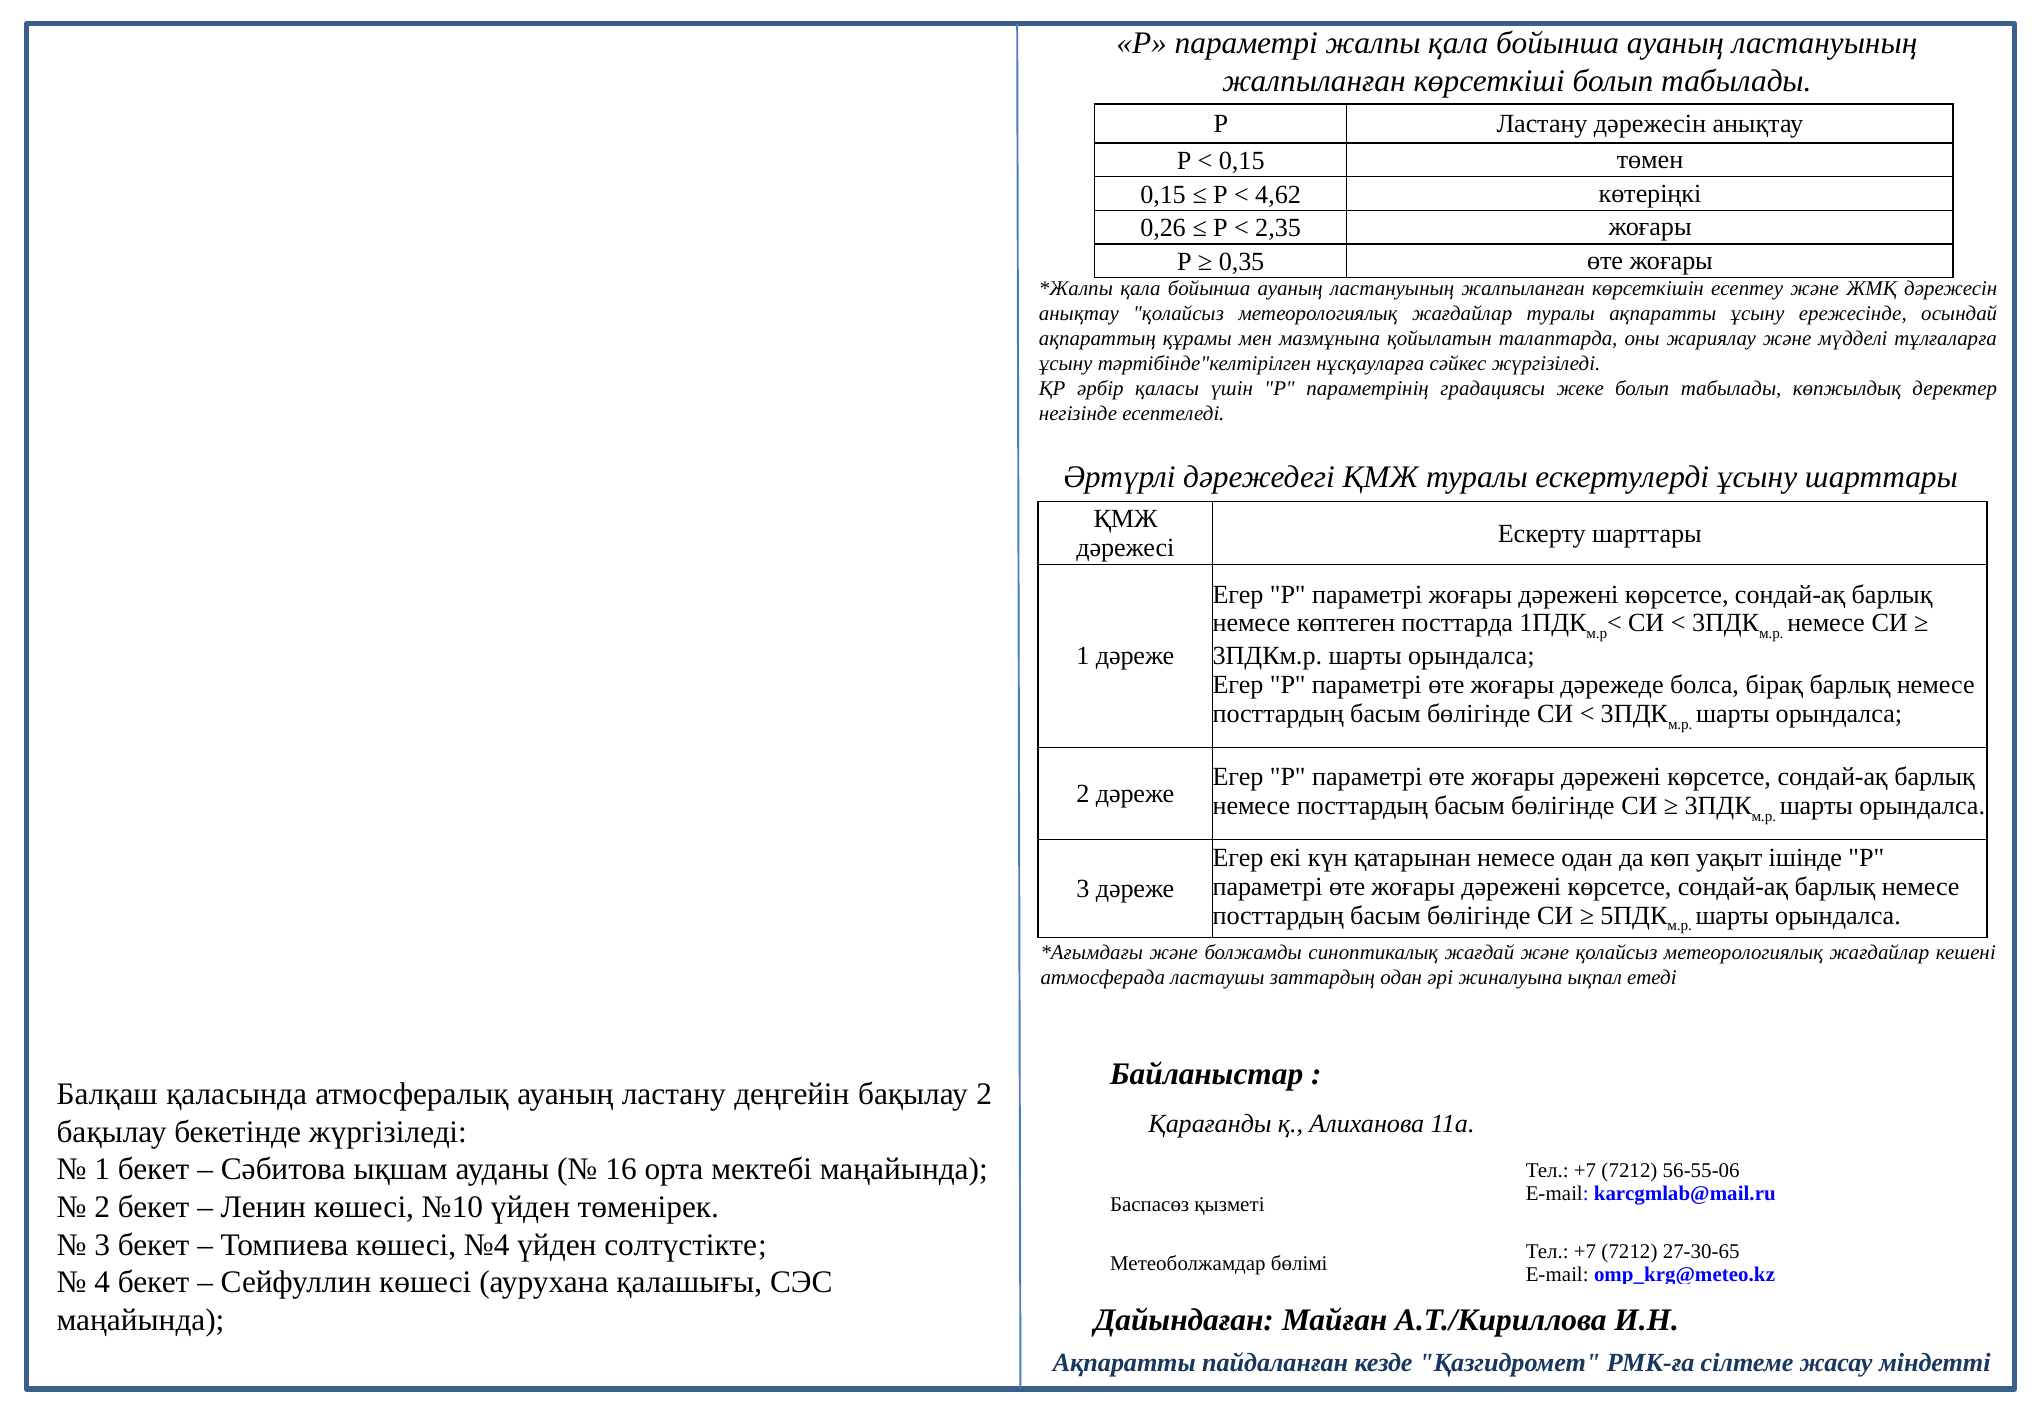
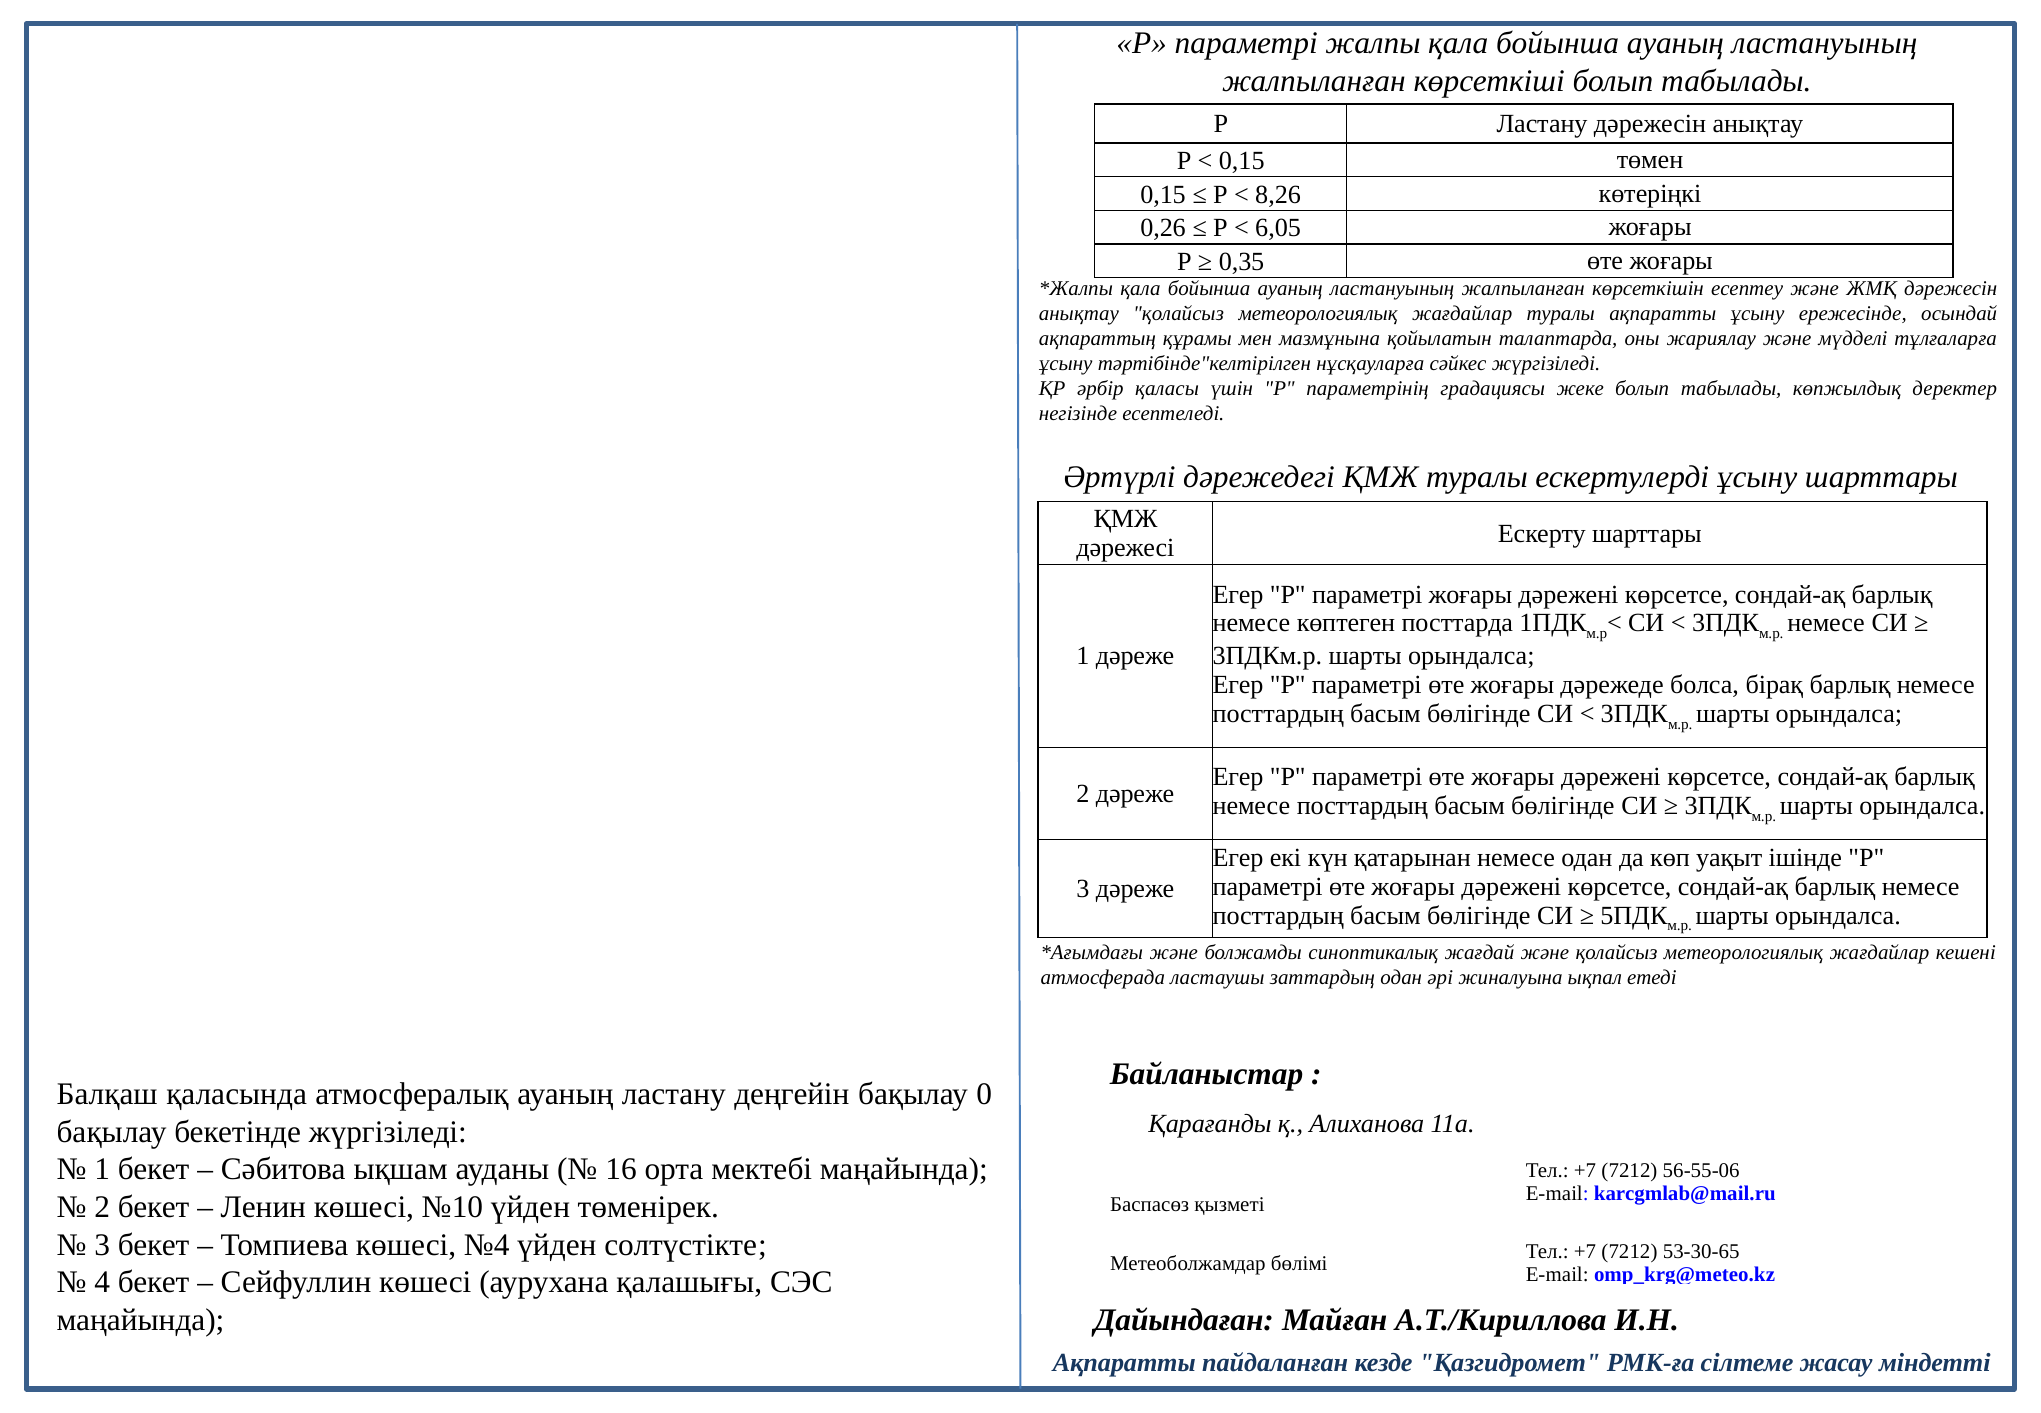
4,62: 4,62 -> 8,26
2,35: 2,35 -> 6,05
бақылау 2: 2 -> 0
27-30-65: 27-30-65 -> 53-30-65
